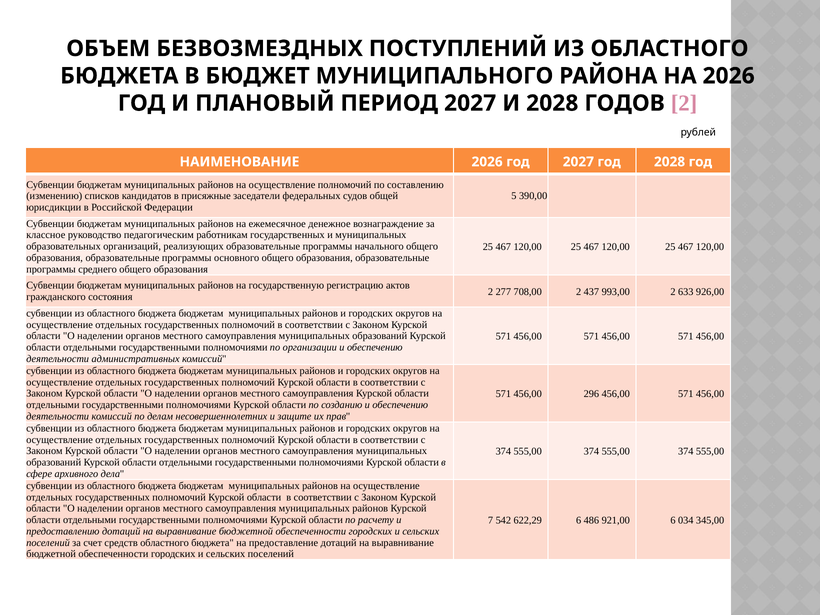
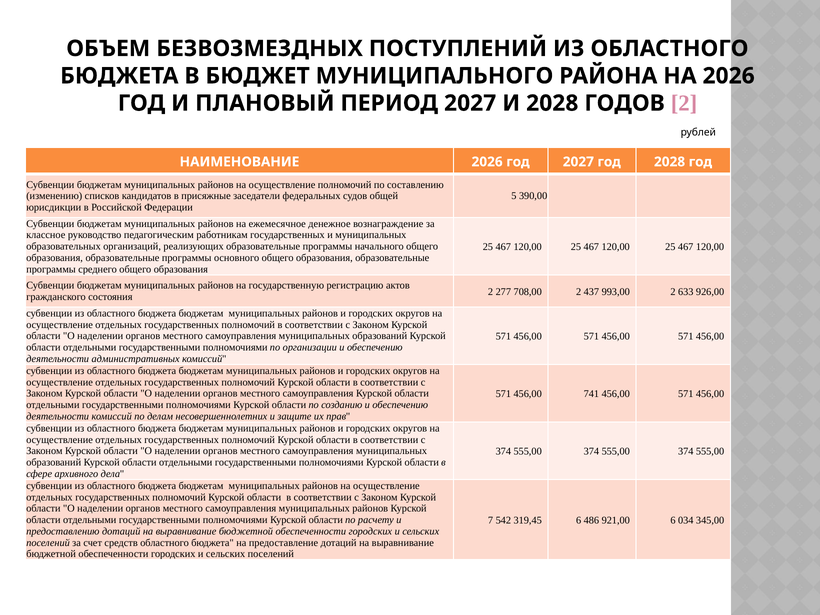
296: 296 -> 741
622,29: 622,29 -> 319,45
